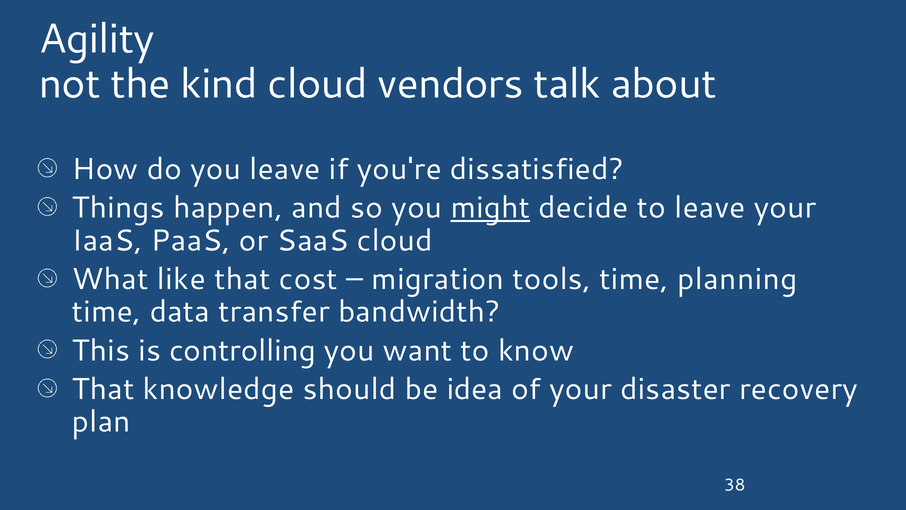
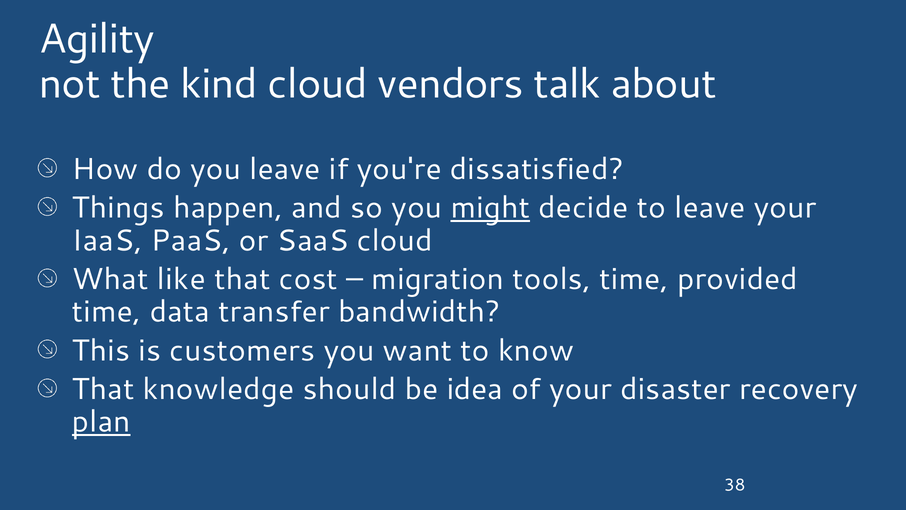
planning: planning -> provided
controlling: controlling -> customers
plan underline: none -> present
